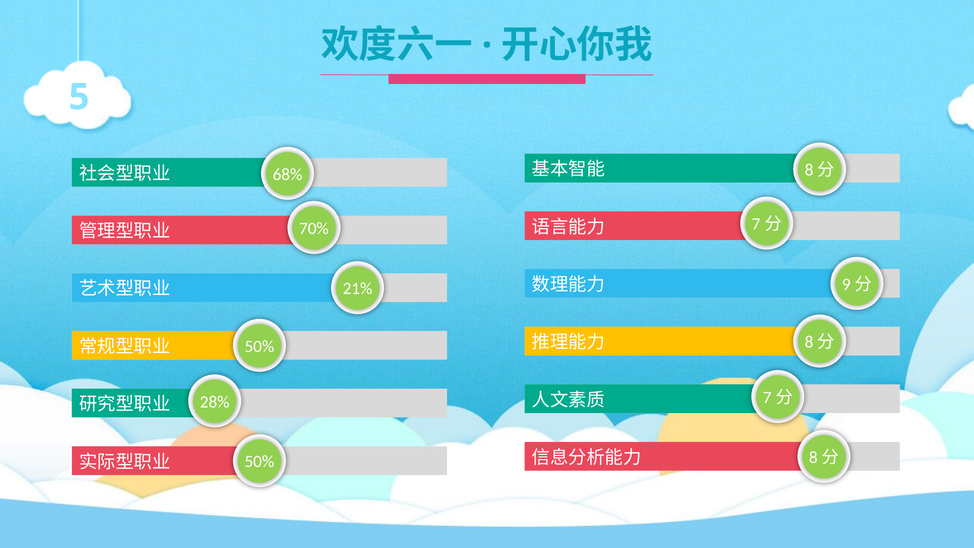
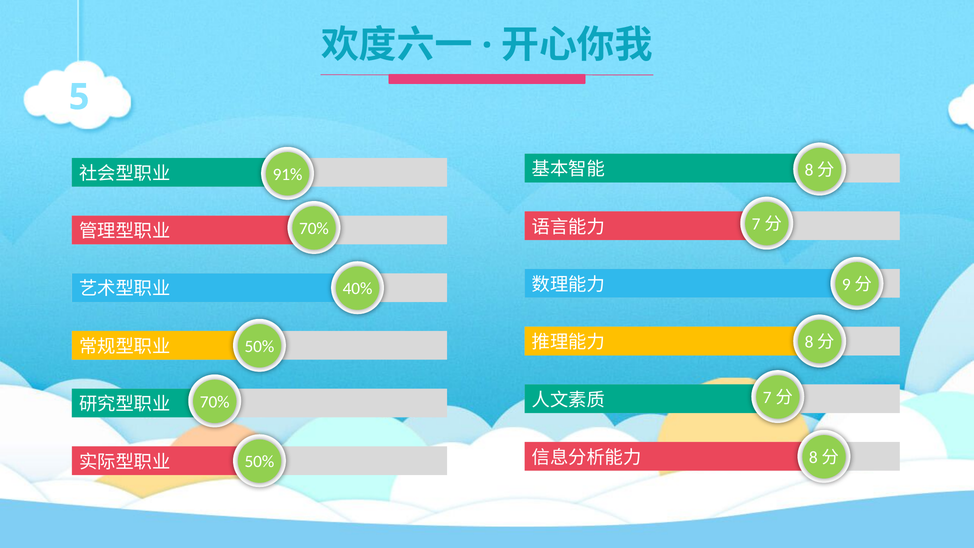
68%: 68% -> 91%
21%: 21% -> 40%
28% at (215, 402): 28% -> 70%
